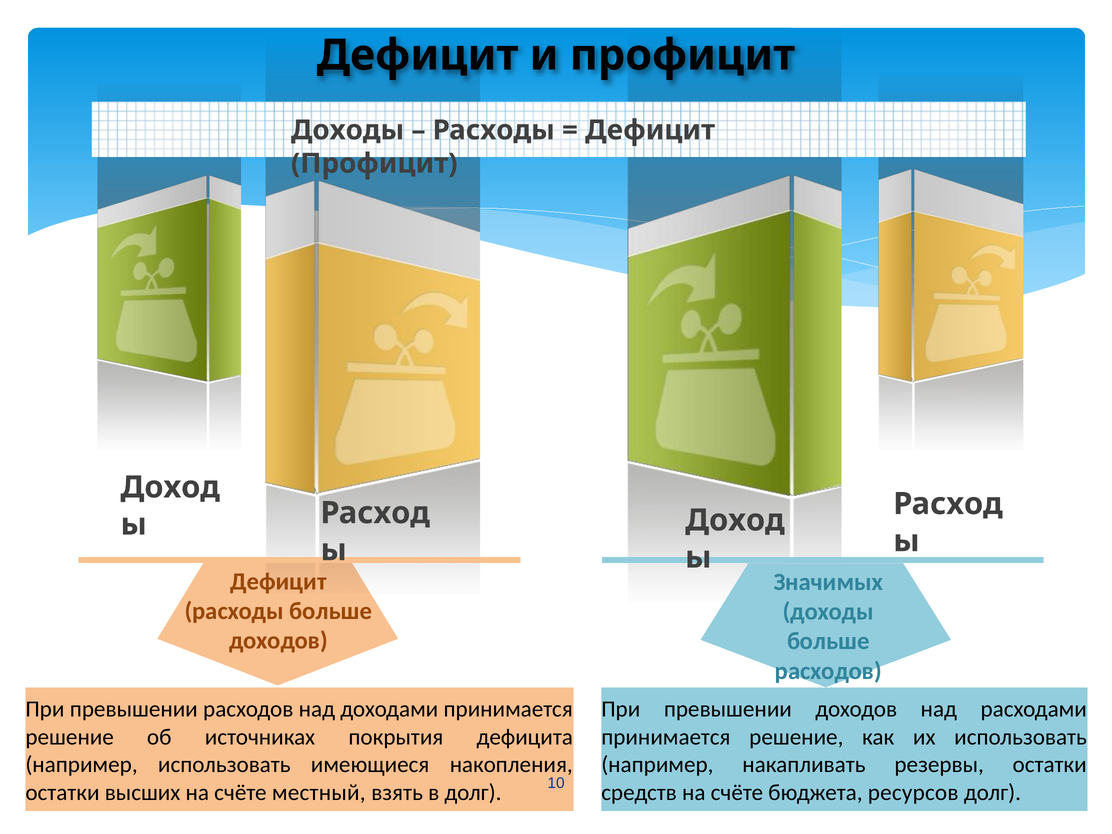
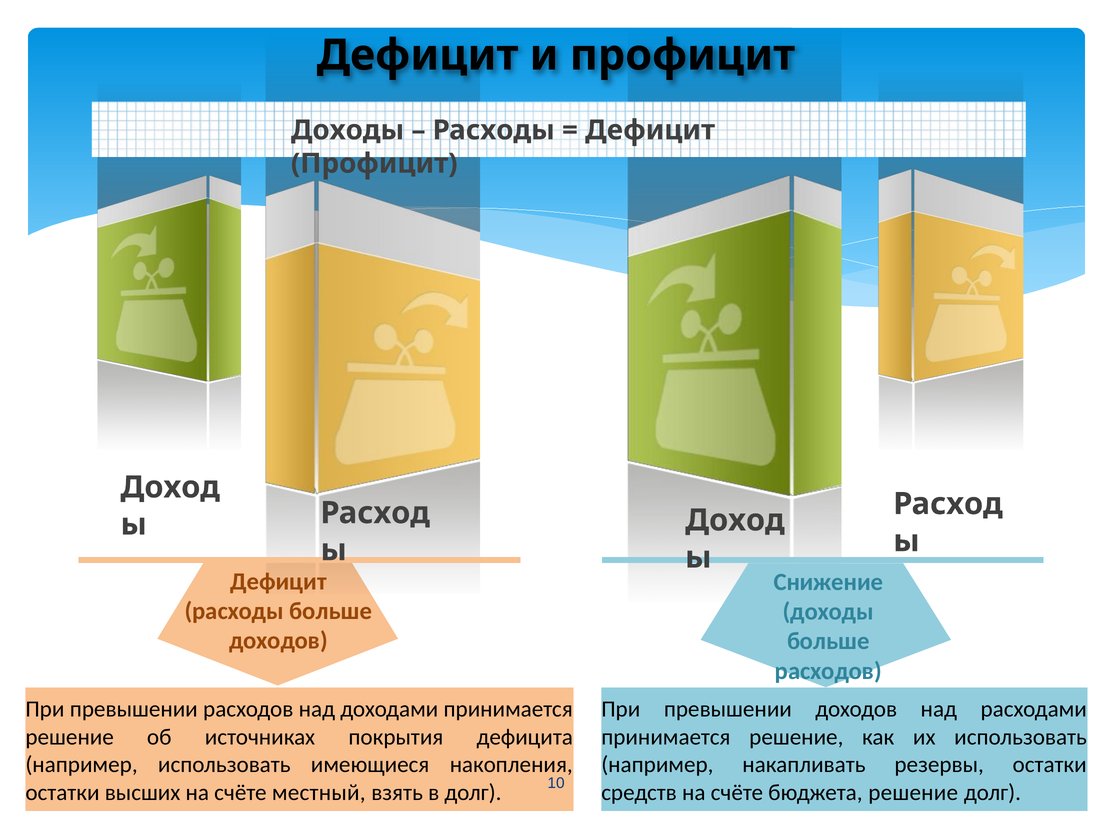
Значимых: Значимых -> Снижение
бюджета ресурсов: ресурсов -> решение
